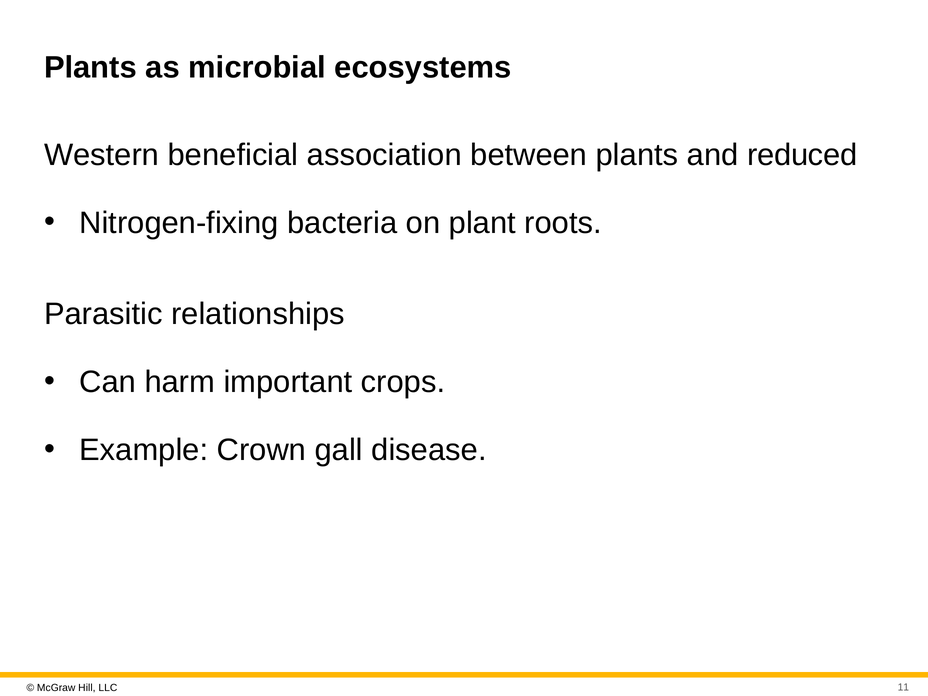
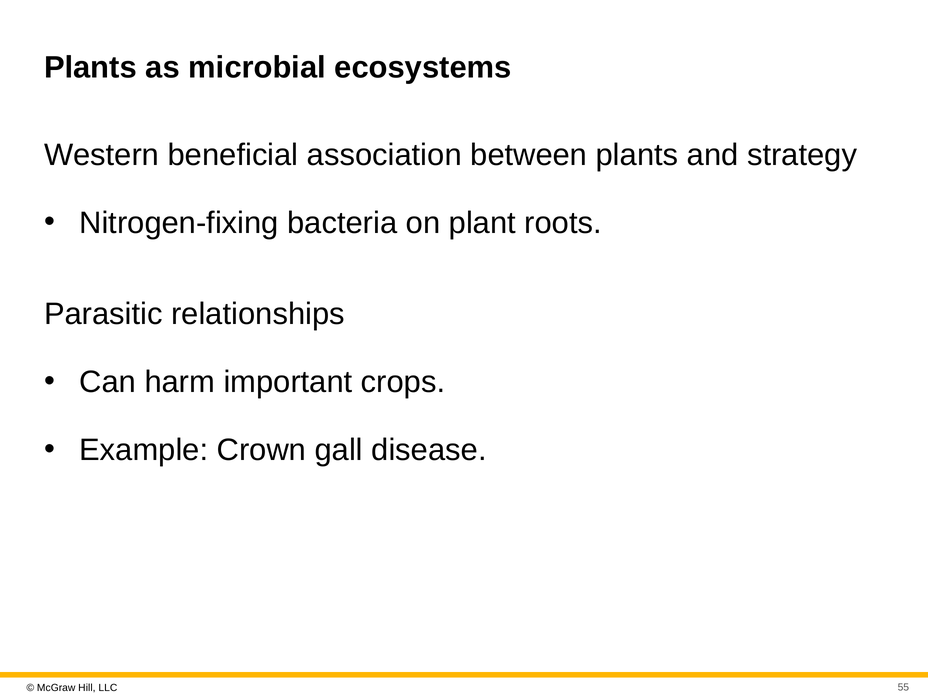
reduced: reduced -> strategy
11: 11 -> 55
